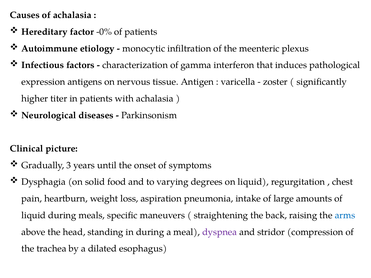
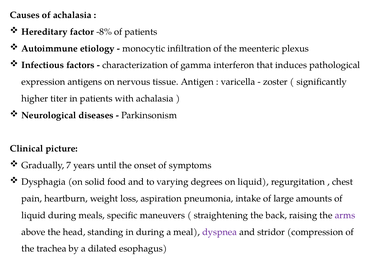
-0%: -0% -> -8%
3: 3 -> 7
arms colour: blue -> purple
